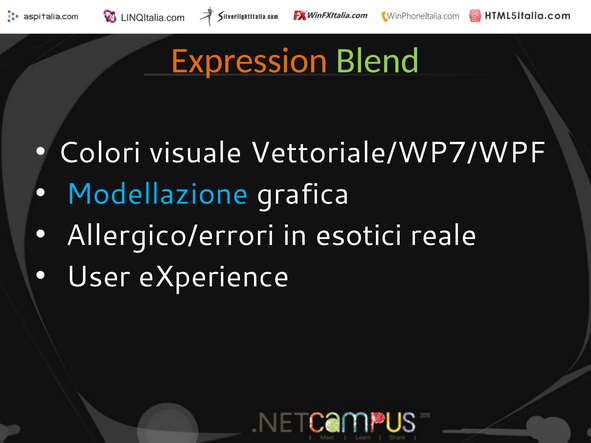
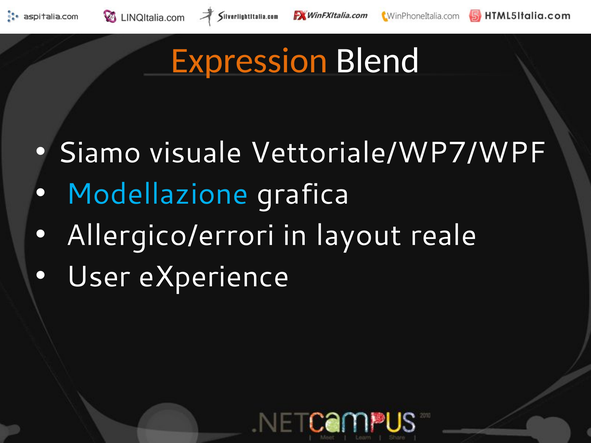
Blend colour: light green -> white
Colori: Colori -> Siamo
esotici: esotici -> layout
